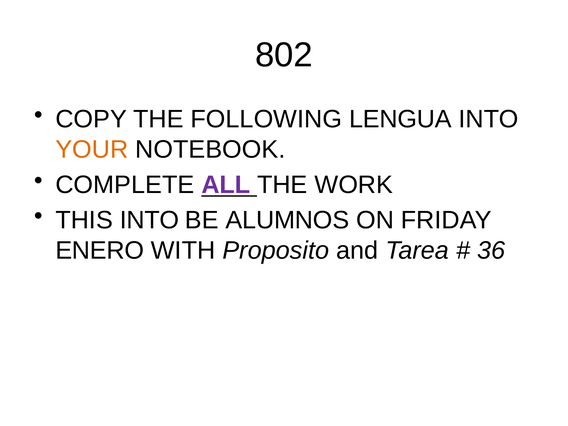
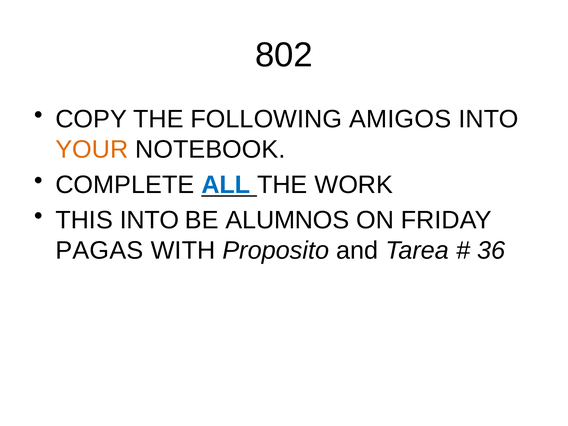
LENGUA: LENGUA -> AMIGOS
ALL colour: purple -> blue
ENERO: ENERO -> PAGAS
